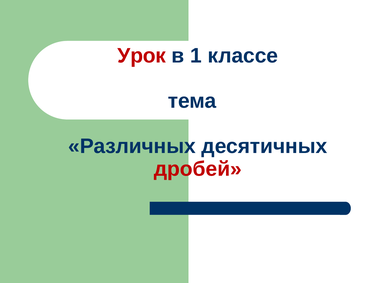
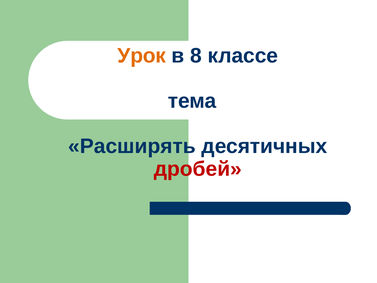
Урок colour: red -> orange
1: 1 -> 8
Различных: Различных -> Расширять
